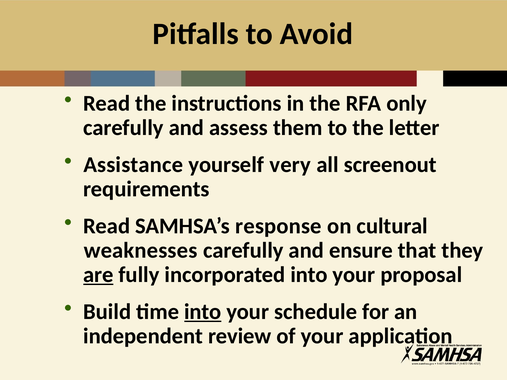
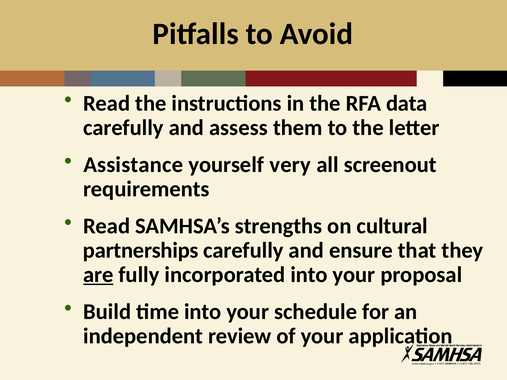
only: only -> data
response: response -> strengths
weaknesses: weaknesses -> partnerships
into at (203, 312) underline: present -> none
